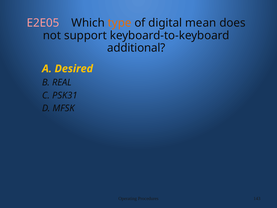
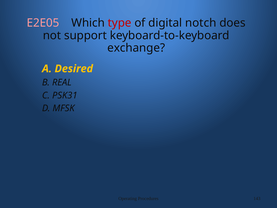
type colour: orange -> red
mean: mean -> notch
additional: additional -> exchange
